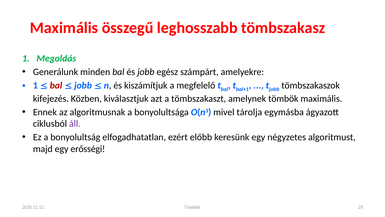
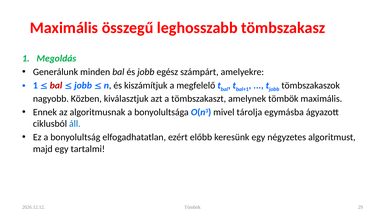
kifejezés: kifejezés -> nagyobb
áll colour: purple -> blue
erősségi: erősségi -> tartalmi
